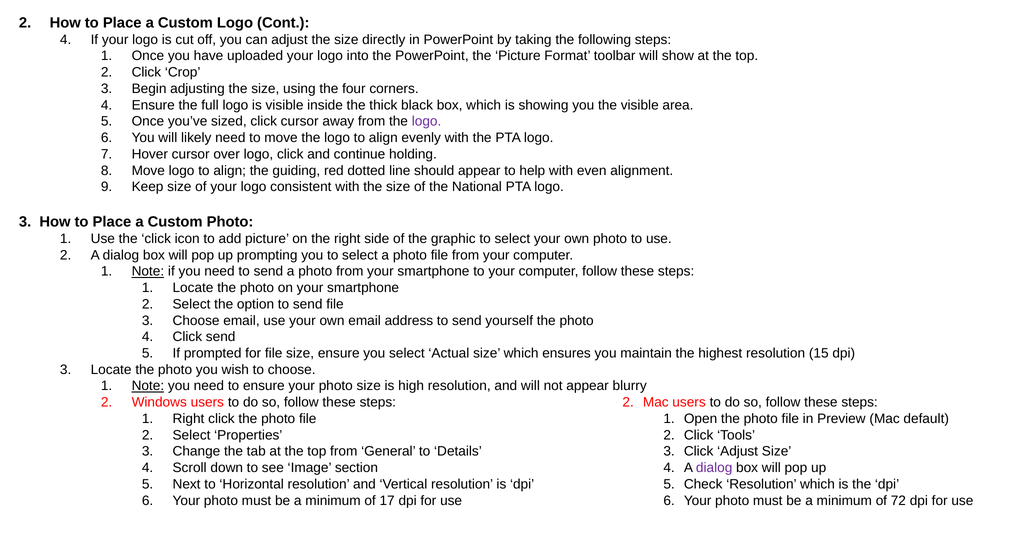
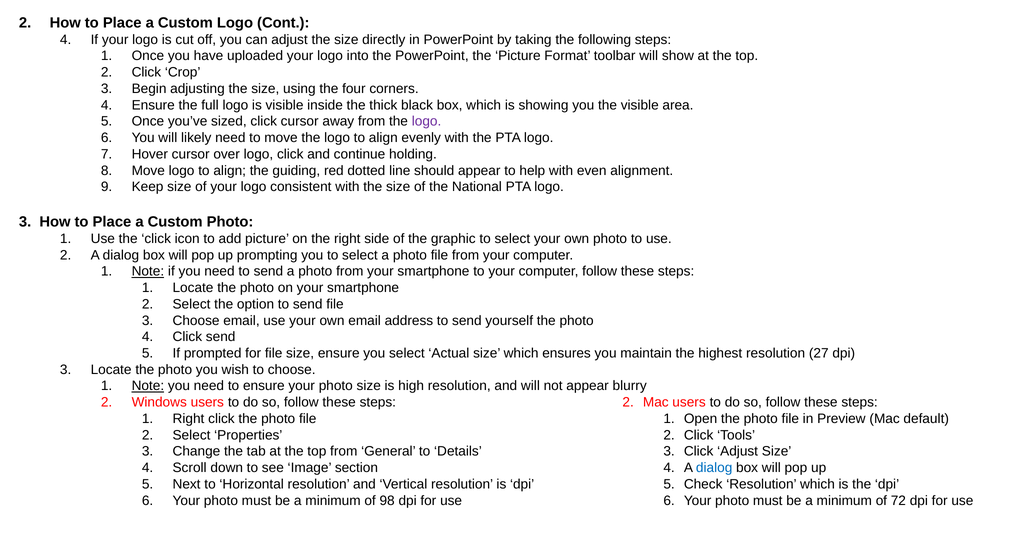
15: 15 -> 27
dialog at (714, 469) colour: purple -> blue
17: 17 -> 98
